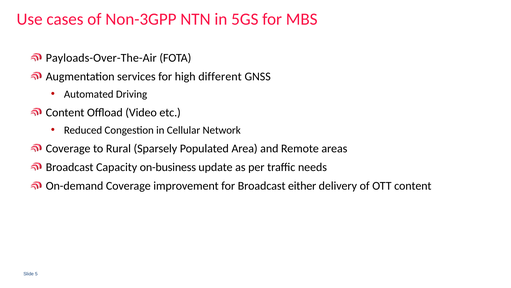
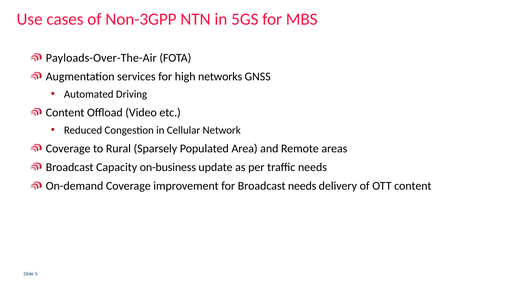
different: different -> networks
Broadcast either: either -> needs
